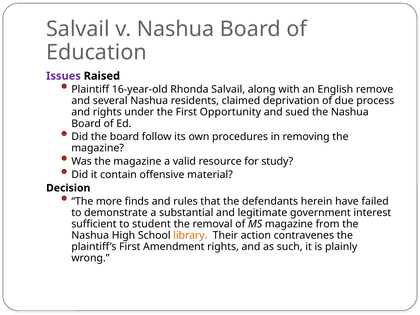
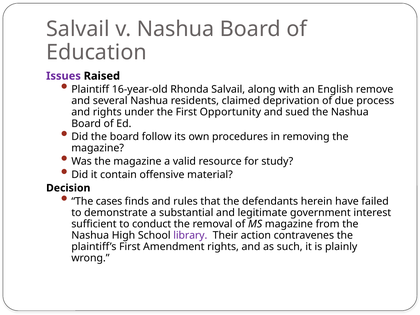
more: more -> cases
student: student -> conduct
library colour: orange -> purple
